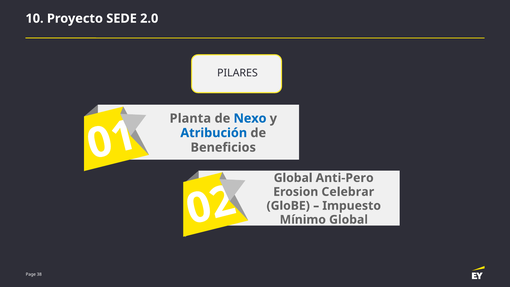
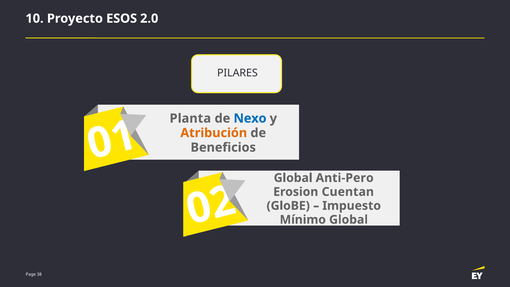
SEDE: SEDE -> ESOS
Atribución colour: blue -> orange
Celebrar: Celebrar -> Cuentan
